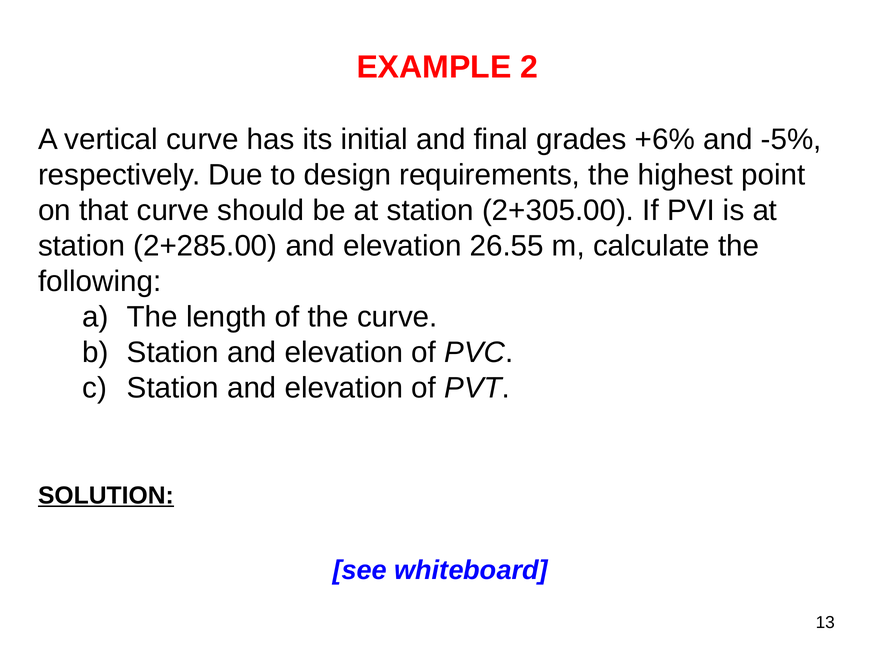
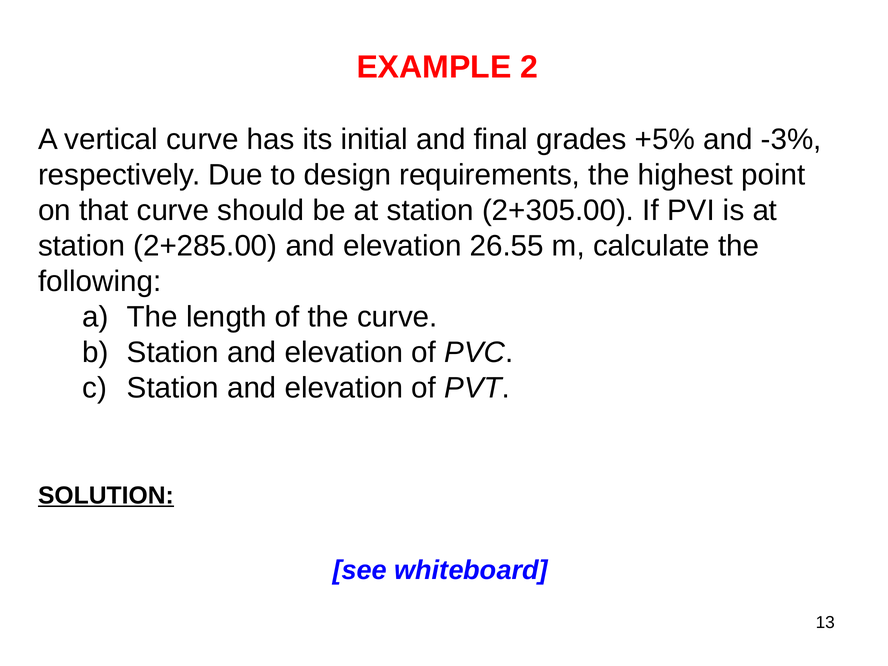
+6%: +6% -> +5%
-5%: -5% -> -3%
